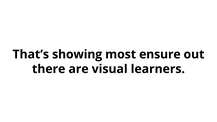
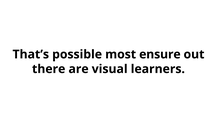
showing: showing -> possible
